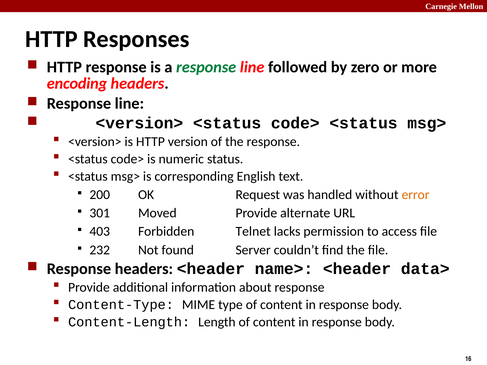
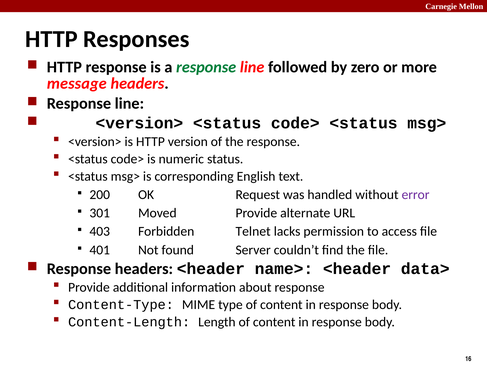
encoding: encoding -> message
error colour: orange -> purple
232: 232 -> 401
